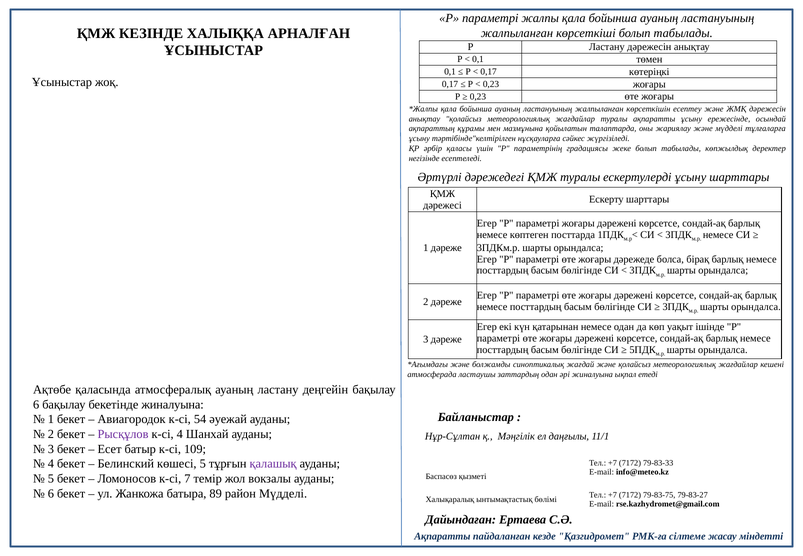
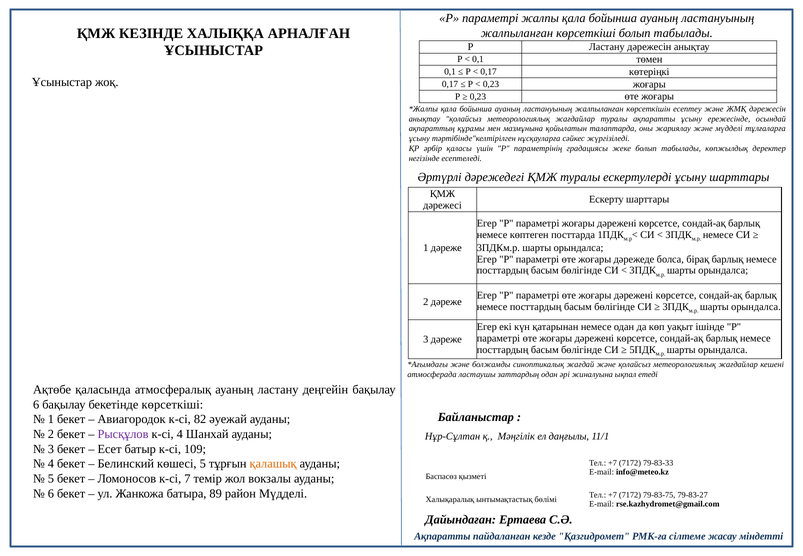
бекетінде жиналуына: жиналуына -> көрсеткіші
54: 54 -> 82
қалашық colour: purple -> orange
